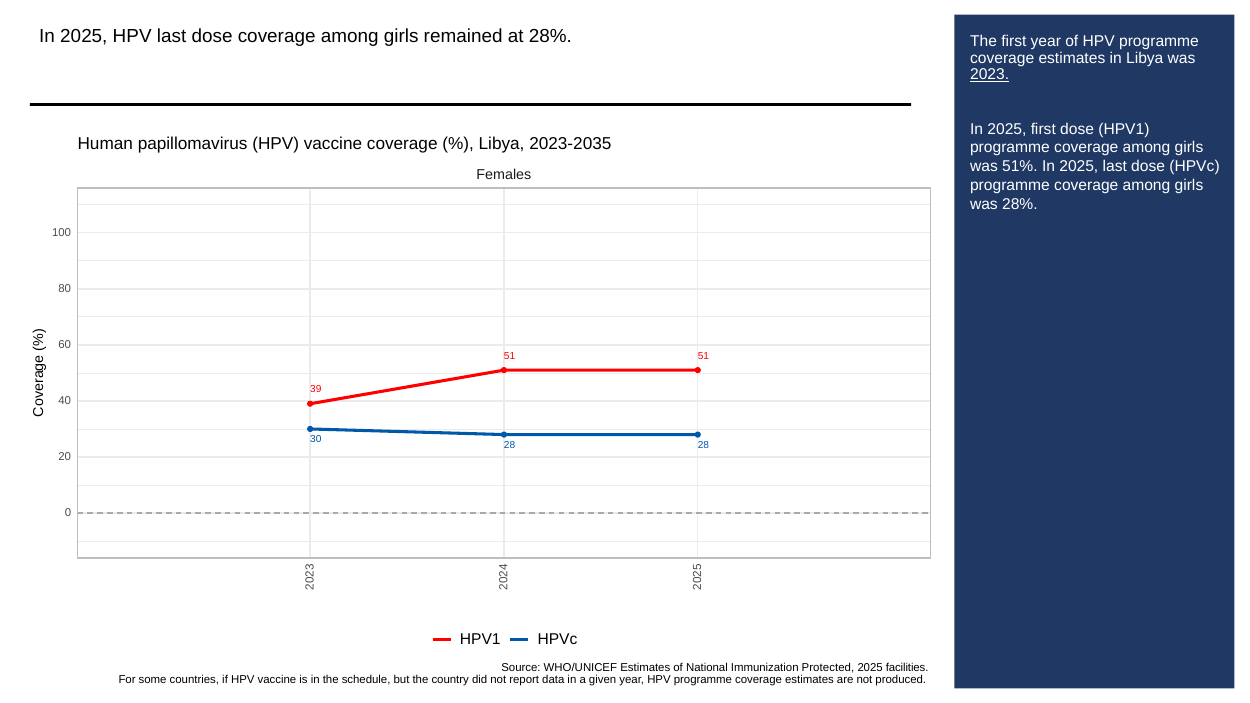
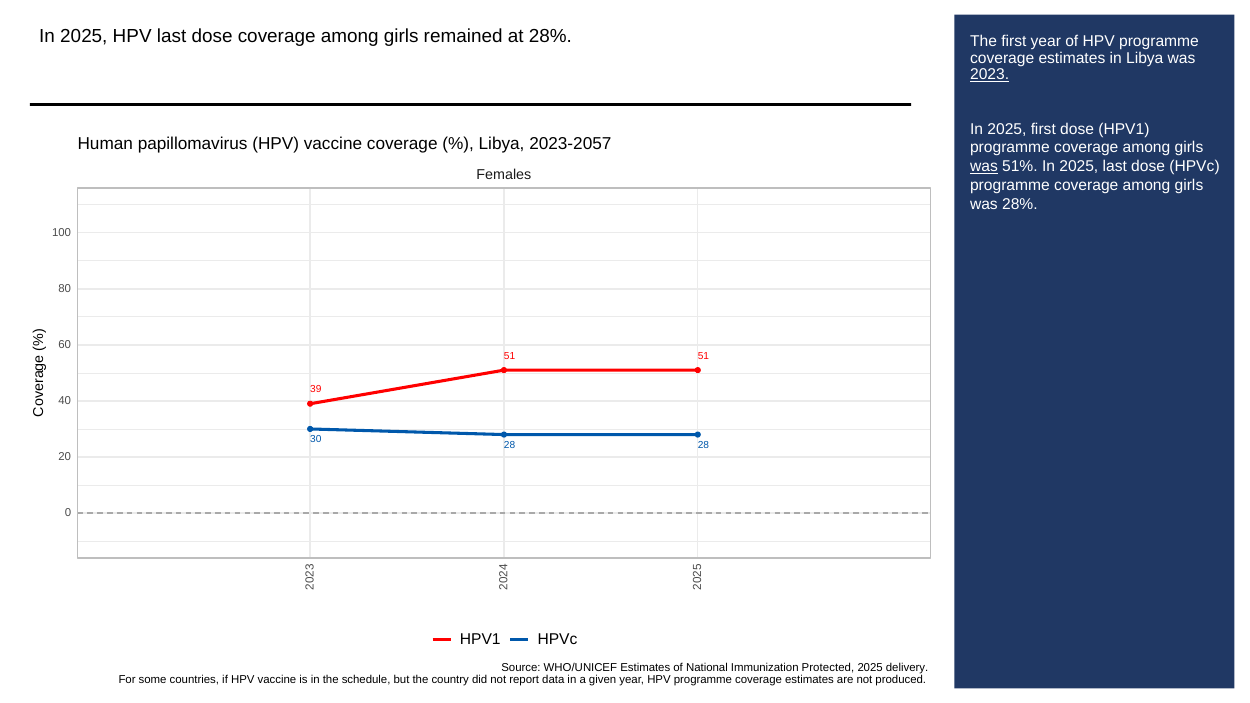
2023-2035: 2023-2035 -> 2023-2057
was at (984, 167) underline: none -> present
facilities: facilities -> delivery
